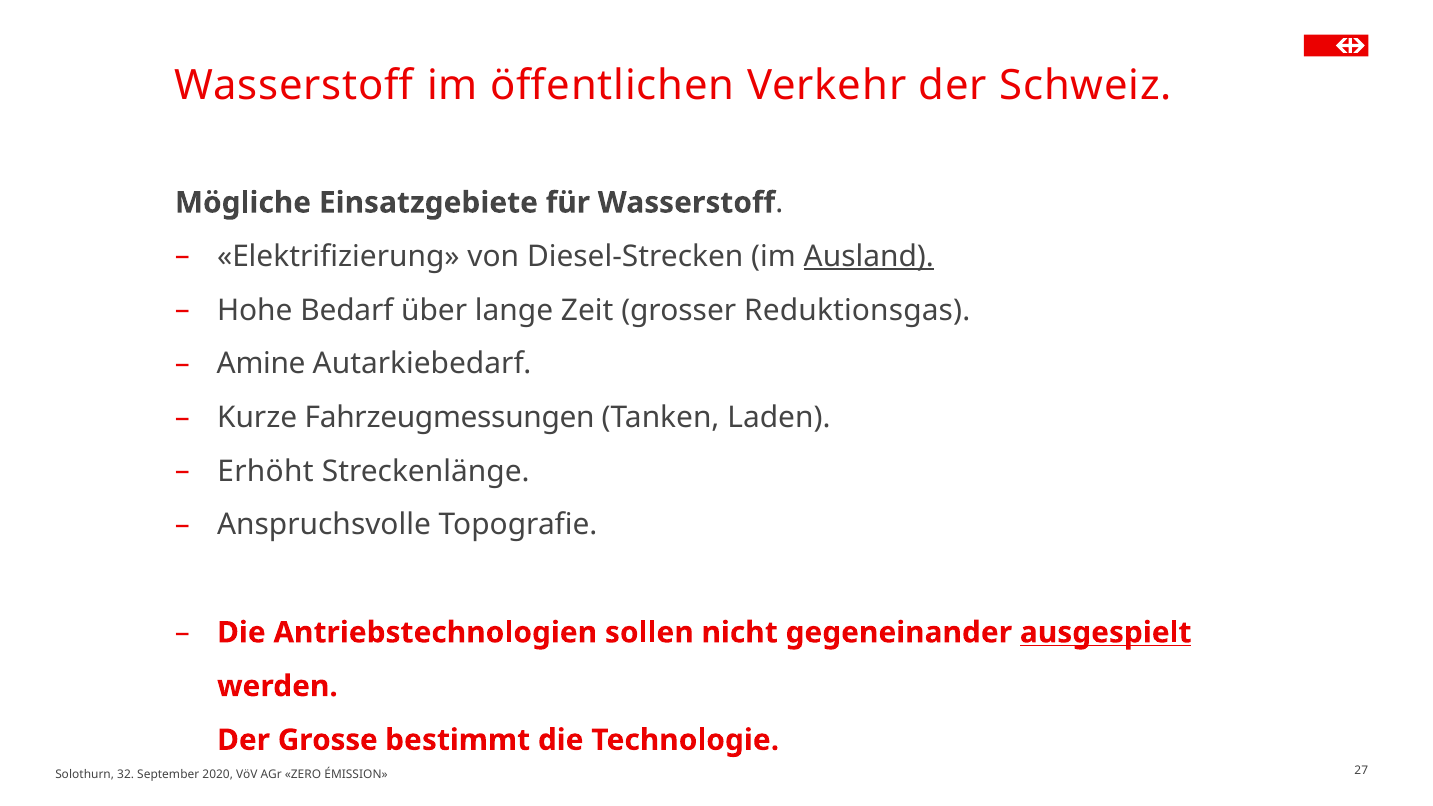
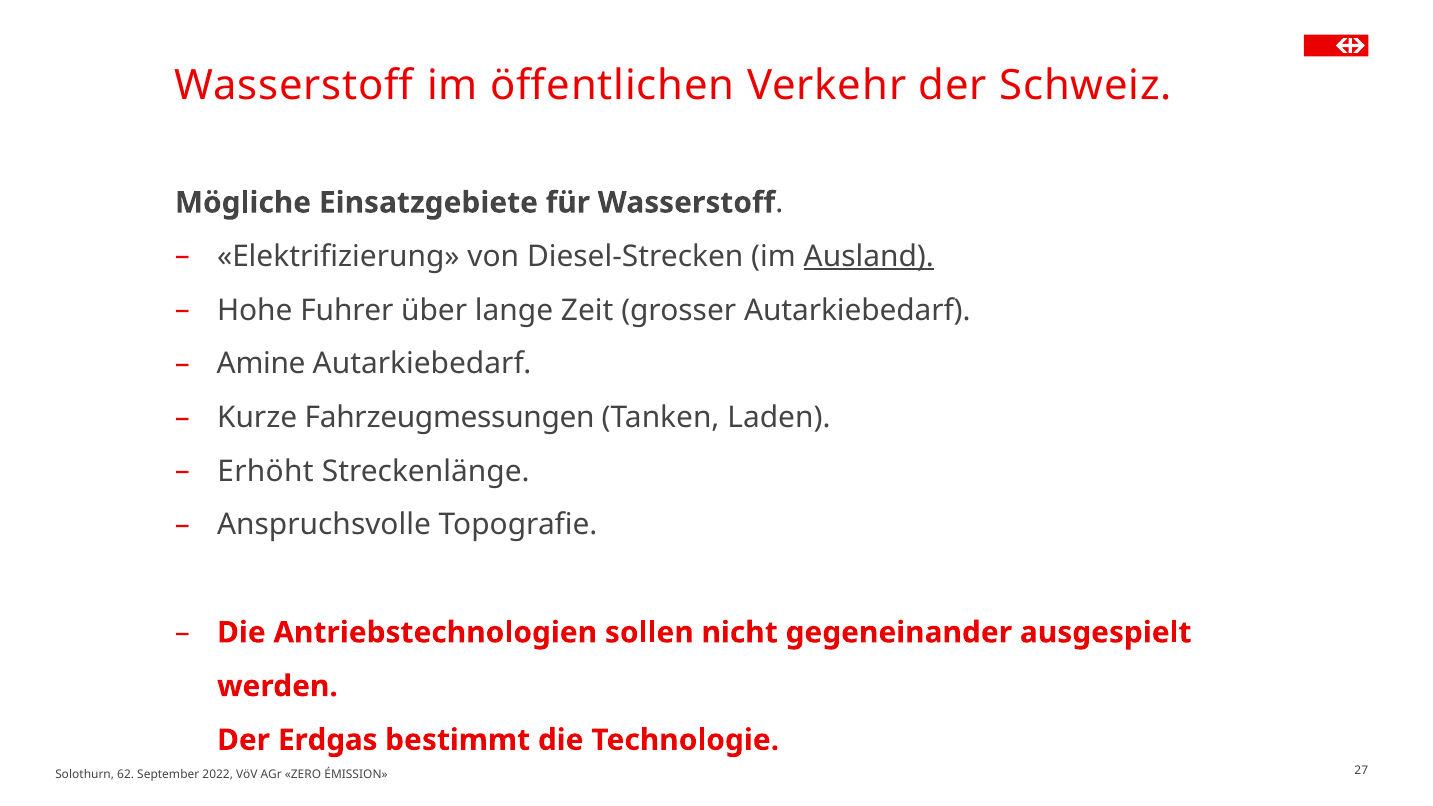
Bedarf: Bedarf -> Fuhrer
grosser Reduktionsgas: Reduktionsgas -> Autarkiebedarf
ausgespielt underline: present -> none
Grosse: Grosse -> Erdgas
32: 32 -> 62
2020: 2020 -> 2022
